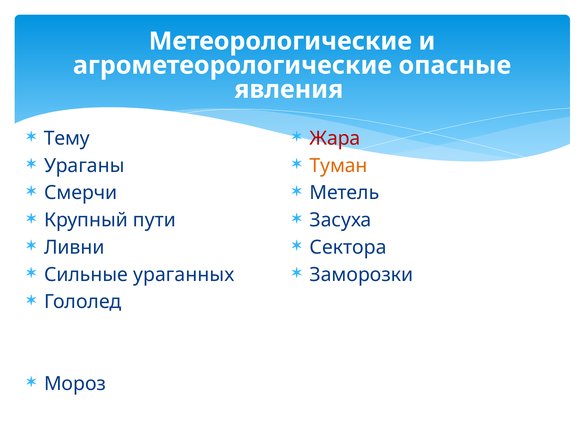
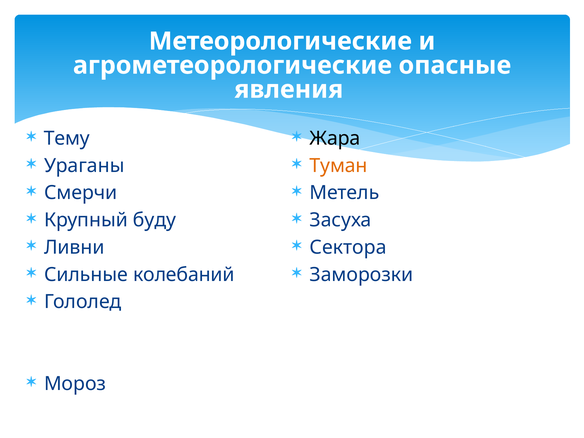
Жара colour: red -> black
пути: пути -> буду
ураганных: ураганных -> колебаний
